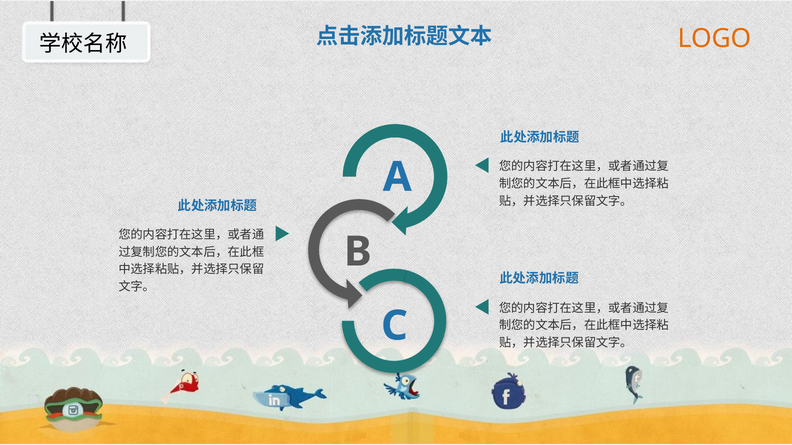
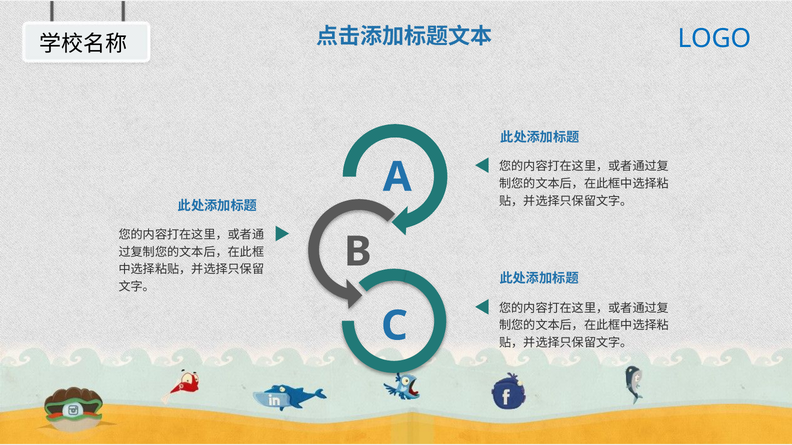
LOGO colour: orange -> blue
